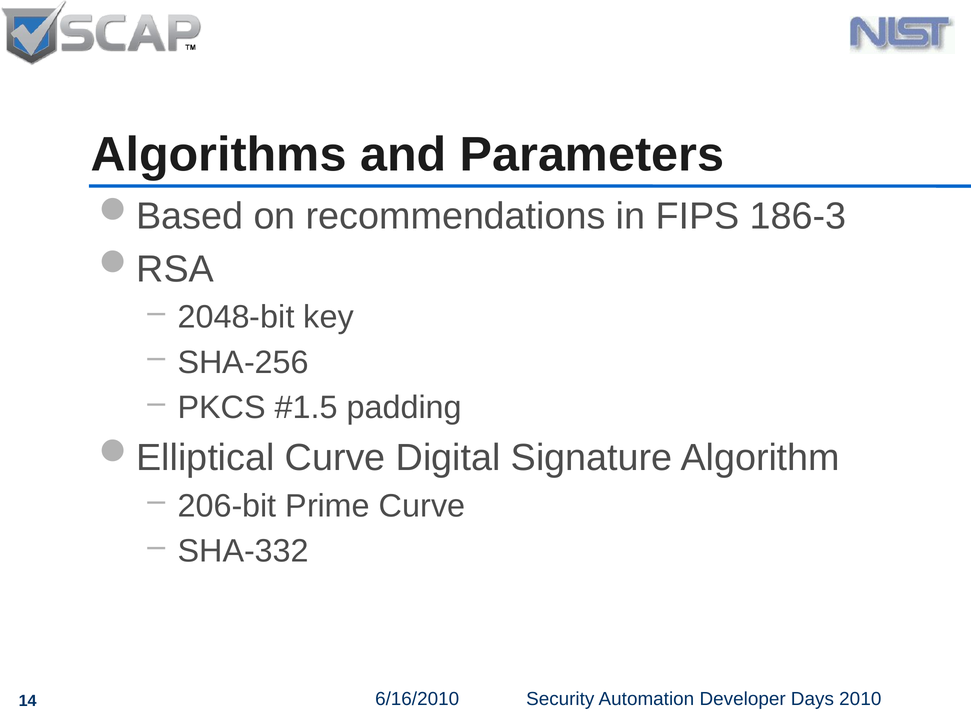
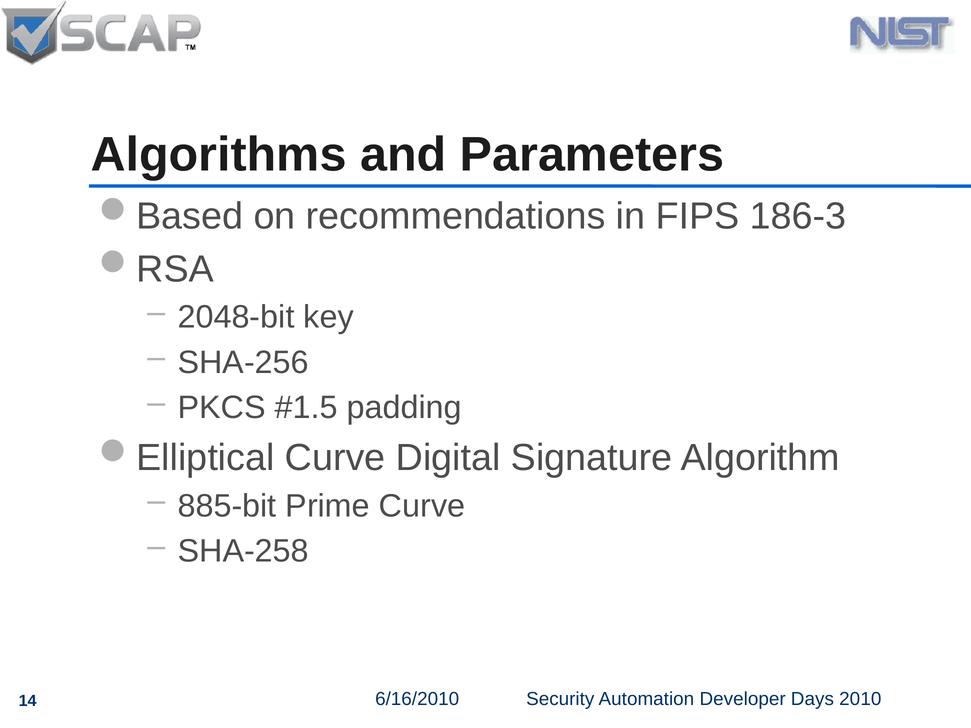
206-bit: 206-bit -> 885-bit
SHA-332: SHA-332 -> SHA-258
